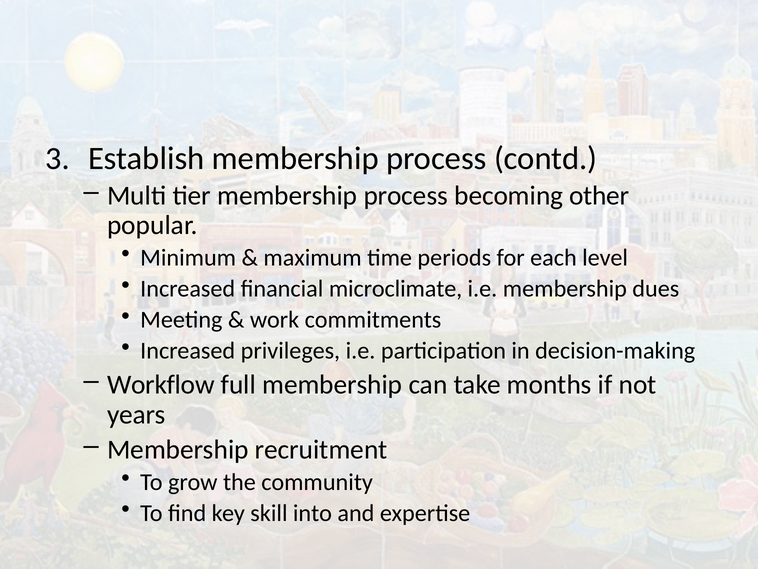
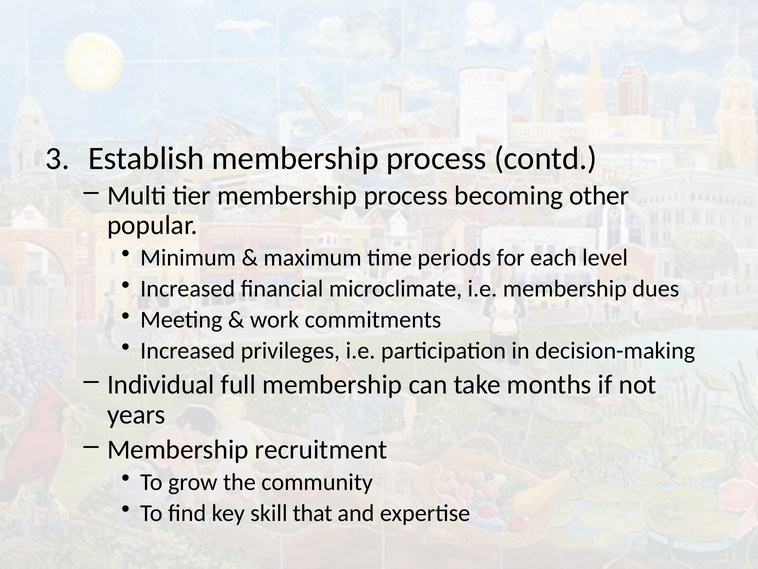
Workflow: Workflow -> Individual
into: into -> that
